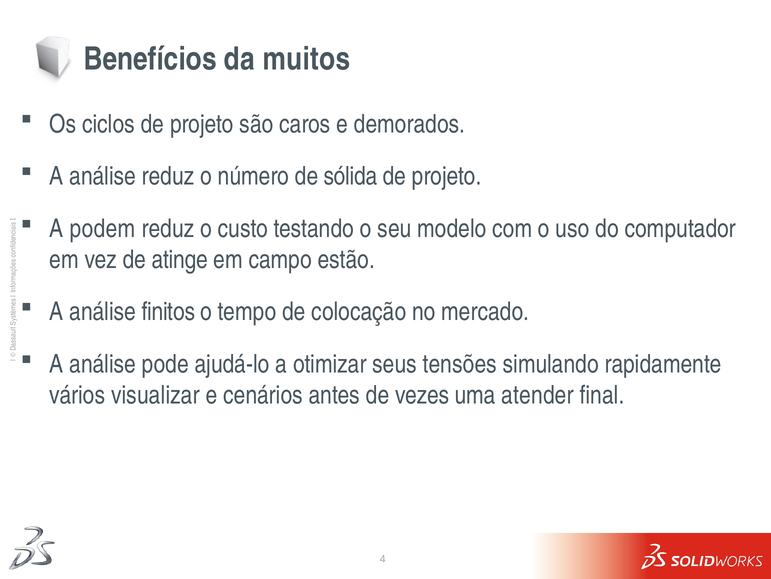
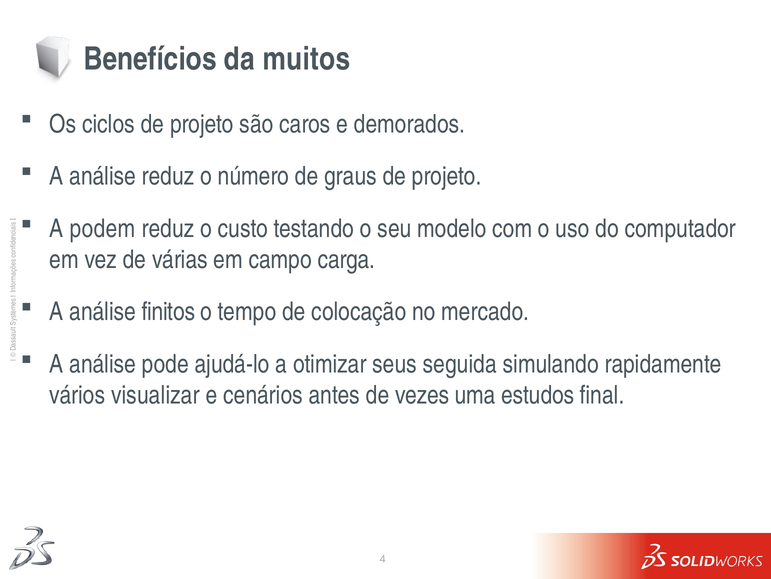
sólida: sólida -> graus
atinge: atinge -> várias
estão: estão -> carga
tensões: tensões -> seguida
atender: atender -> estudos
